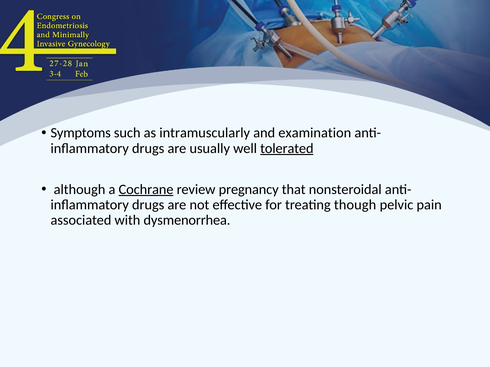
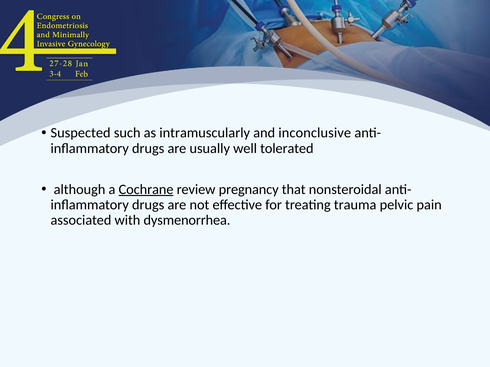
Symptoms: Symptoms -> Suspected
examination: examination -> inconclusive
tolerated underline: present -> none
though: though -> trauma
